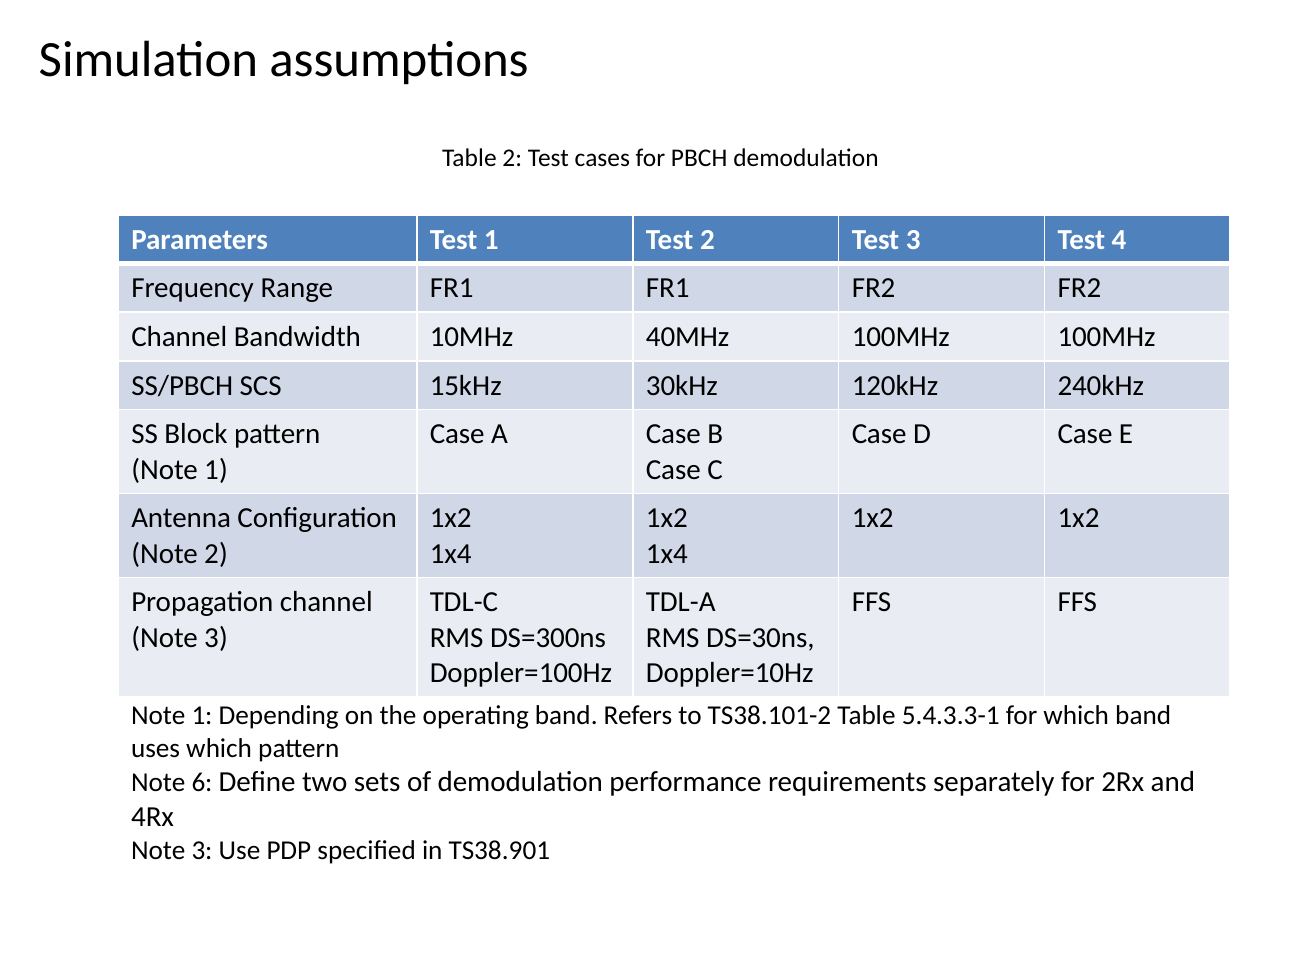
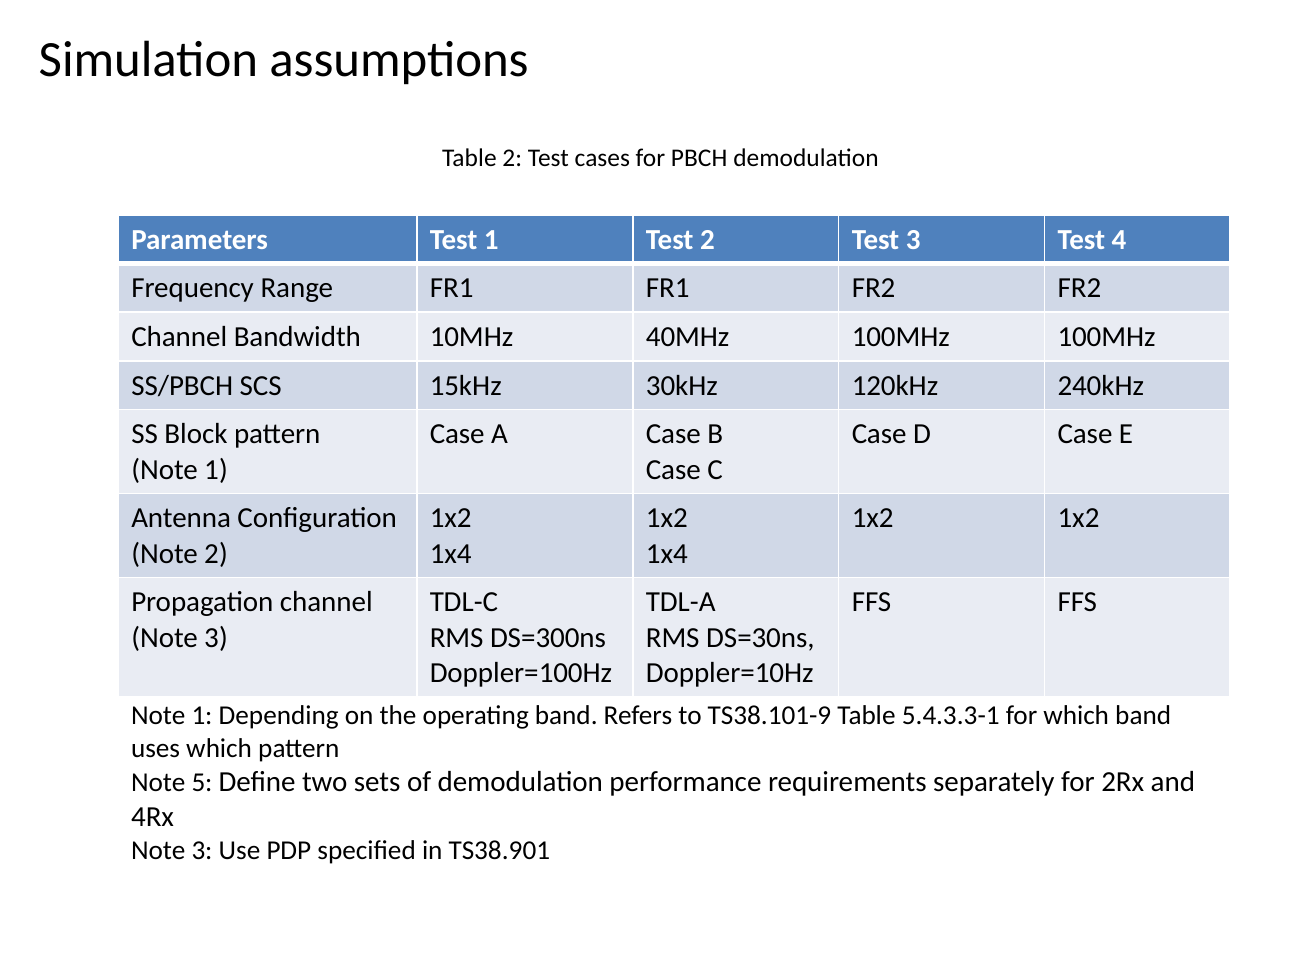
TS38.101-2: TS38.101-2 -> TS38.101-9
6: 6 -> 5
